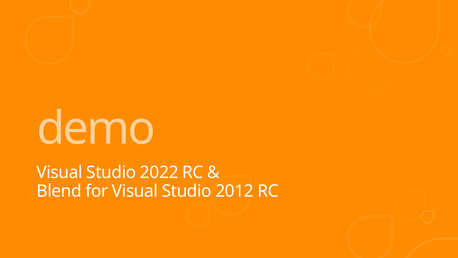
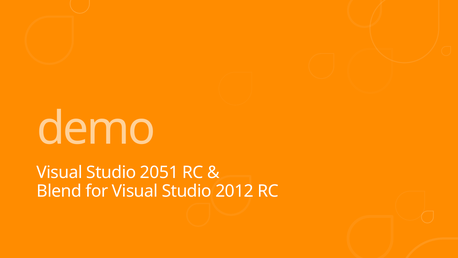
2022: 2022 -> 2051
